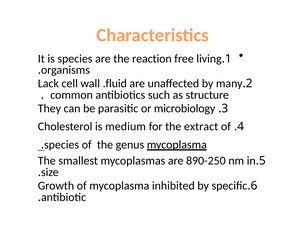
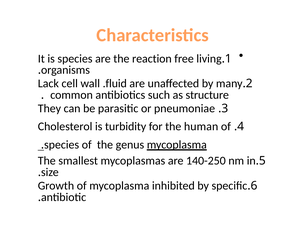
microbiology: microbiology -> pneumoniae
medium: medium -> turbidity
extract: extract -> human
890-250: 890-250 -> 140-250
